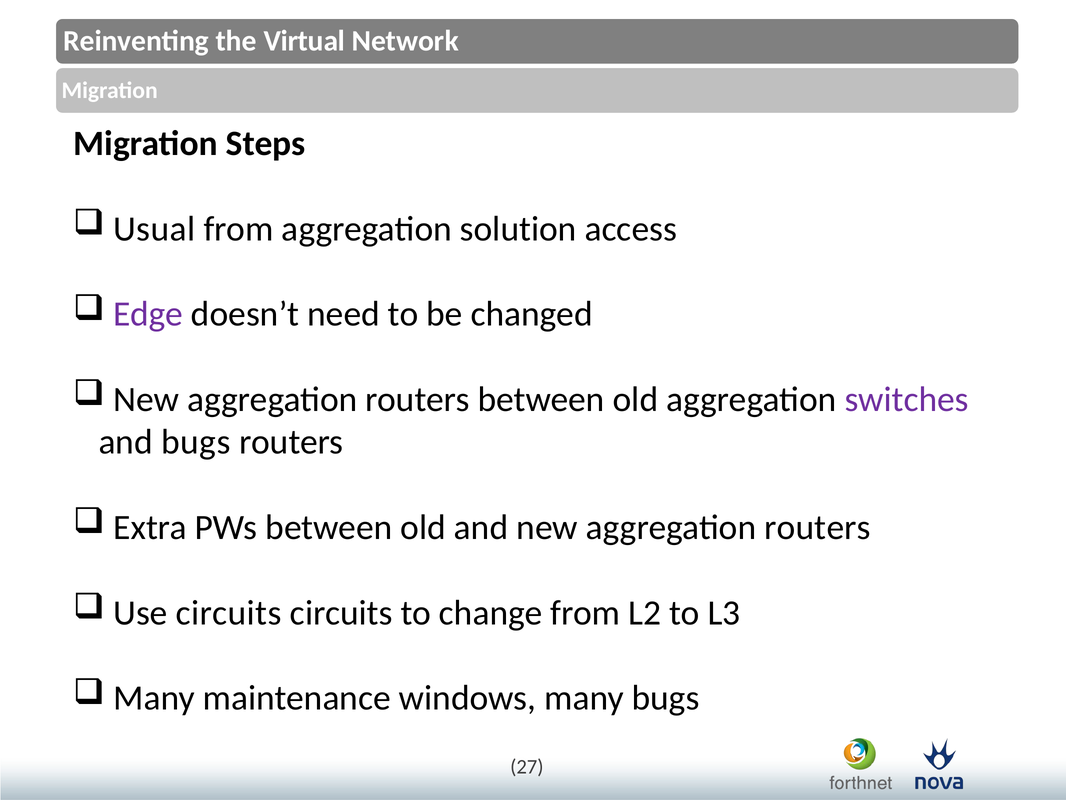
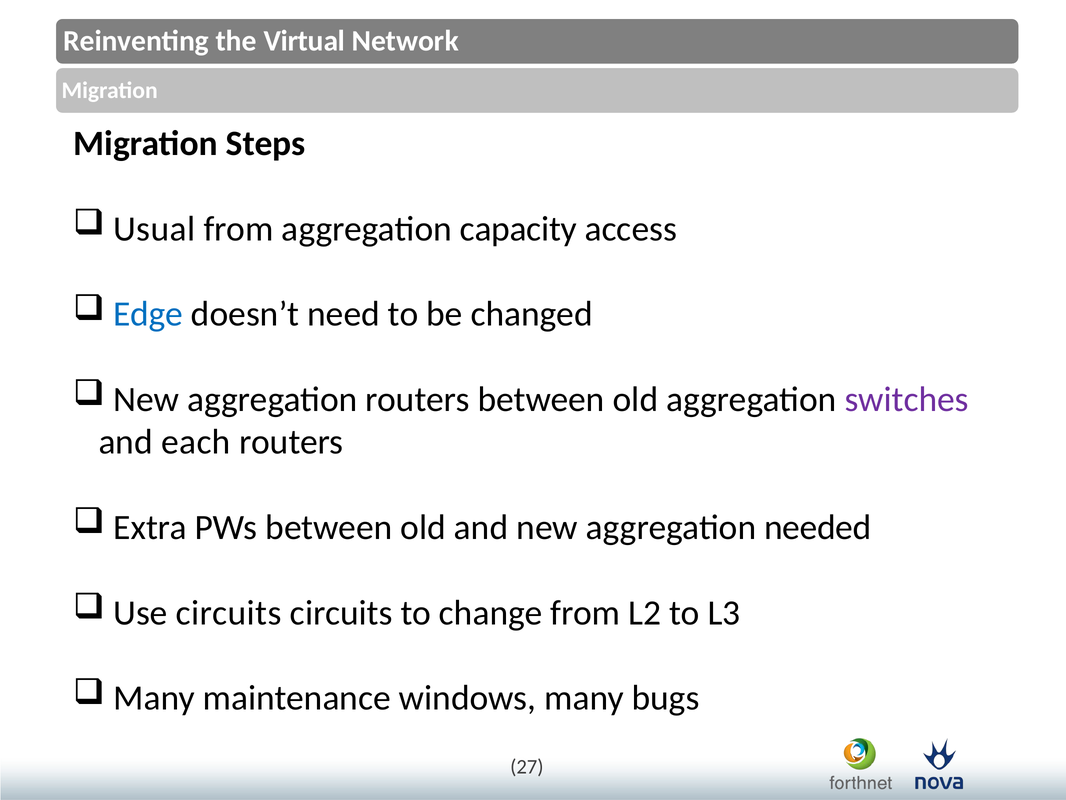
solution: solution -> capacity
Edge colour: purple -> blue
and bugs: bugs -> each
and new aggregation routers: routers -> needed
